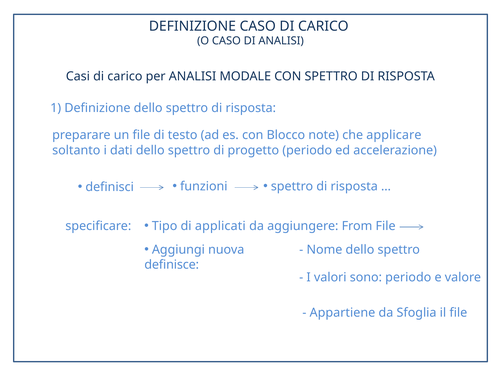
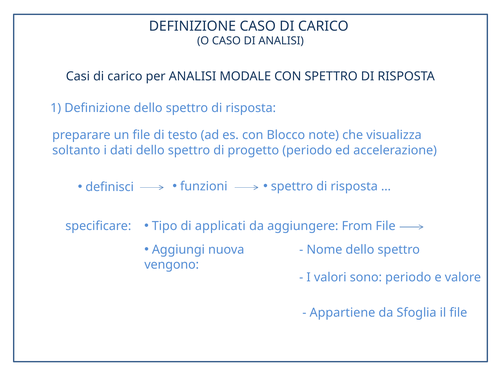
applicare: applicare -> visualizza
definisce: definisce -> vengono
